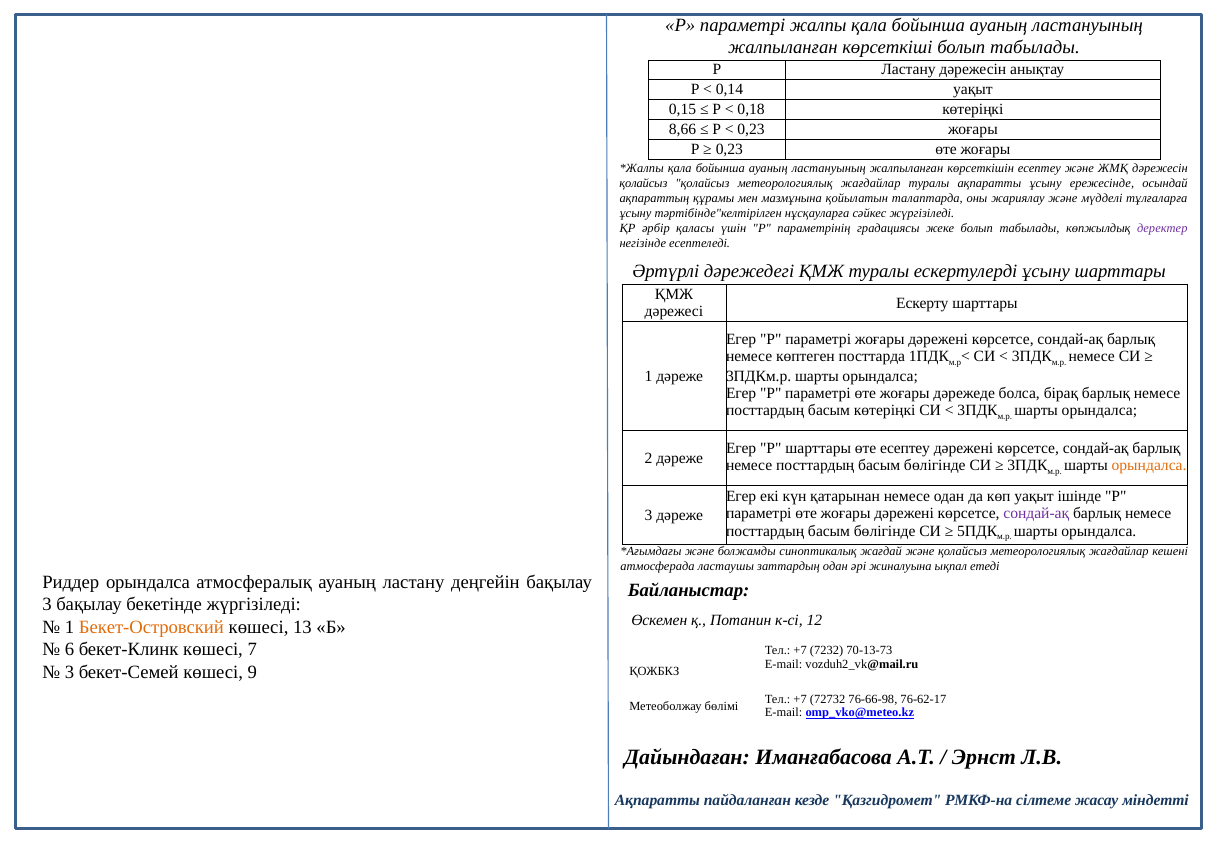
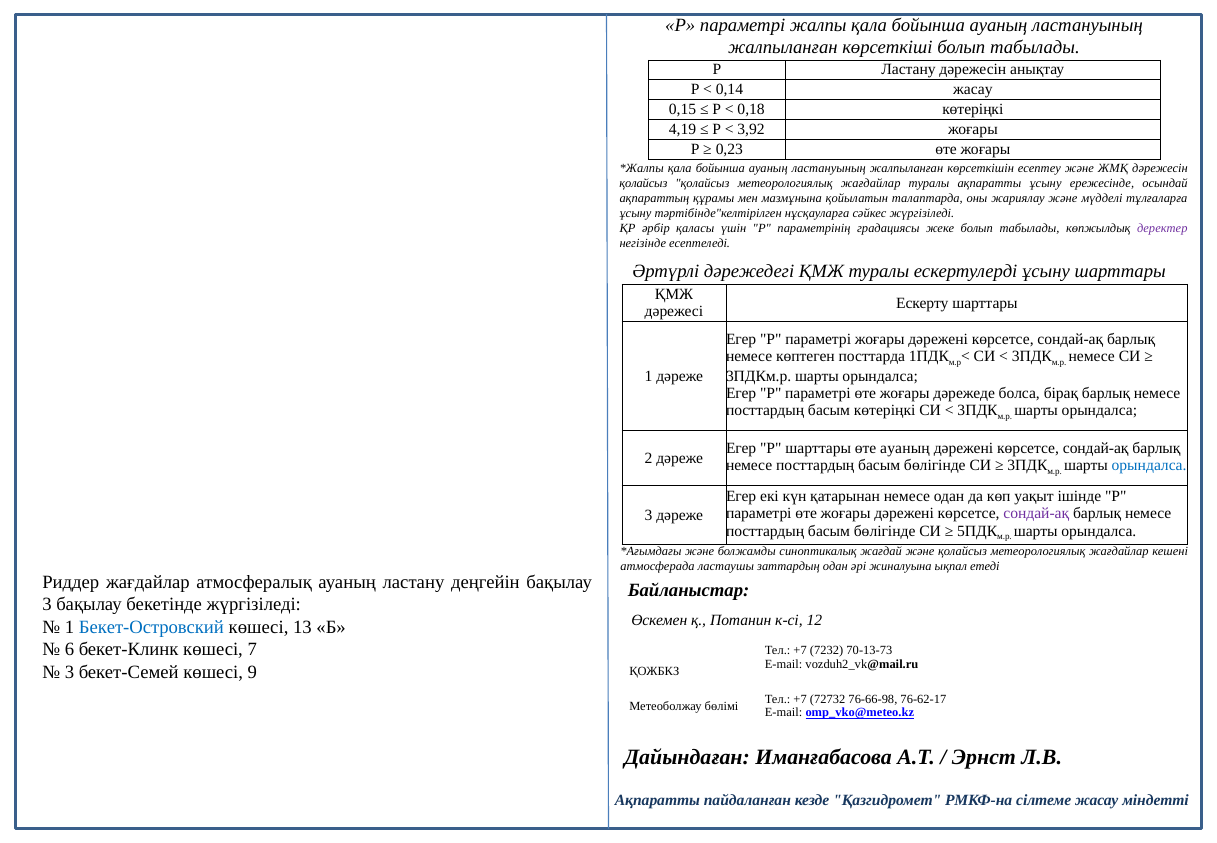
0,14 уақыт: уақыт -> жасау
8,66: 8,66 -> 4,19
0,23 at (751, 129): 0,23 -> 3,92
өте есептеу: есептеу -> ауаның
орындалса at (1149, 465) colour: orange -> blue
Риддер орындалса: орындалса -> жағдайлар
Бекет-Островский colour: orange -> blue
